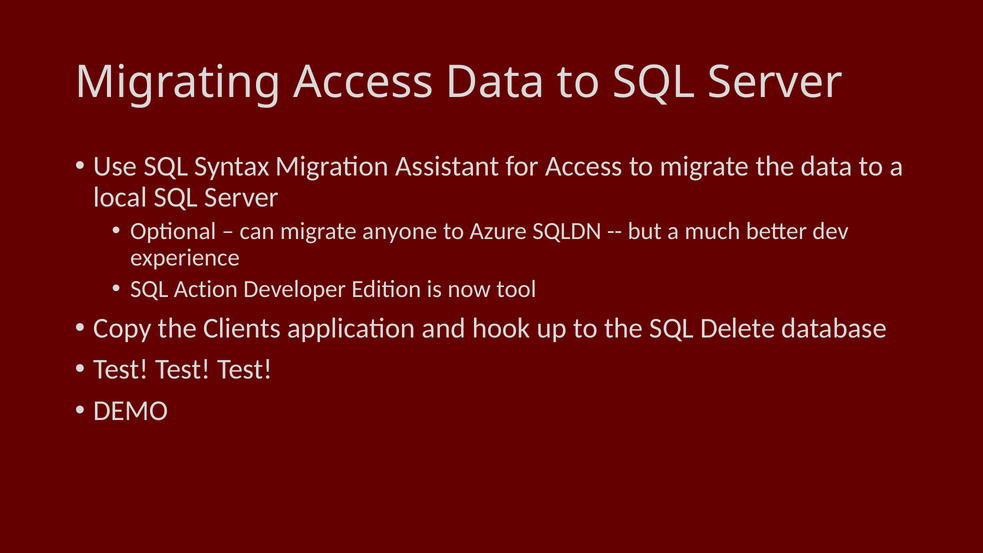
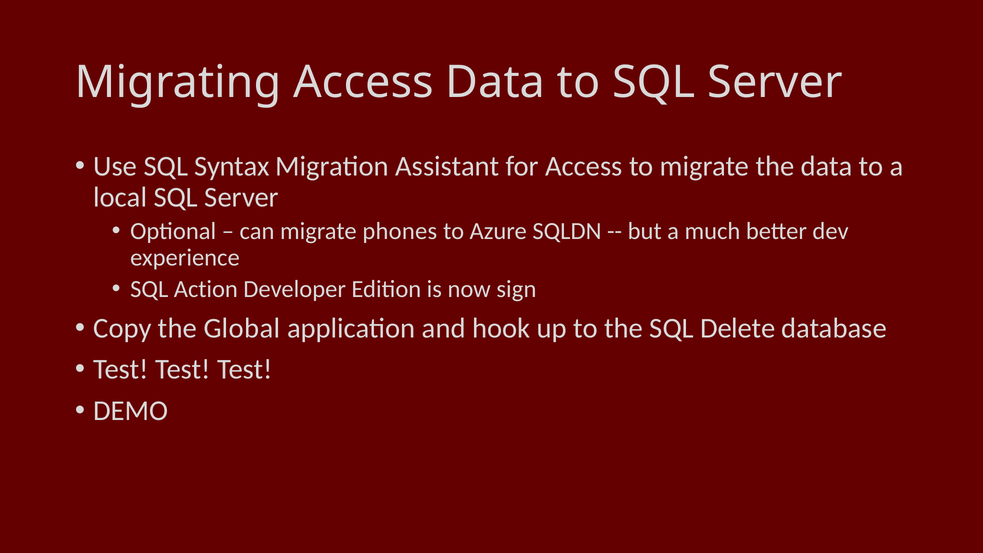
anyone: anyone -> phones
tool: tool -> sign
Clients: Clients -> Global
